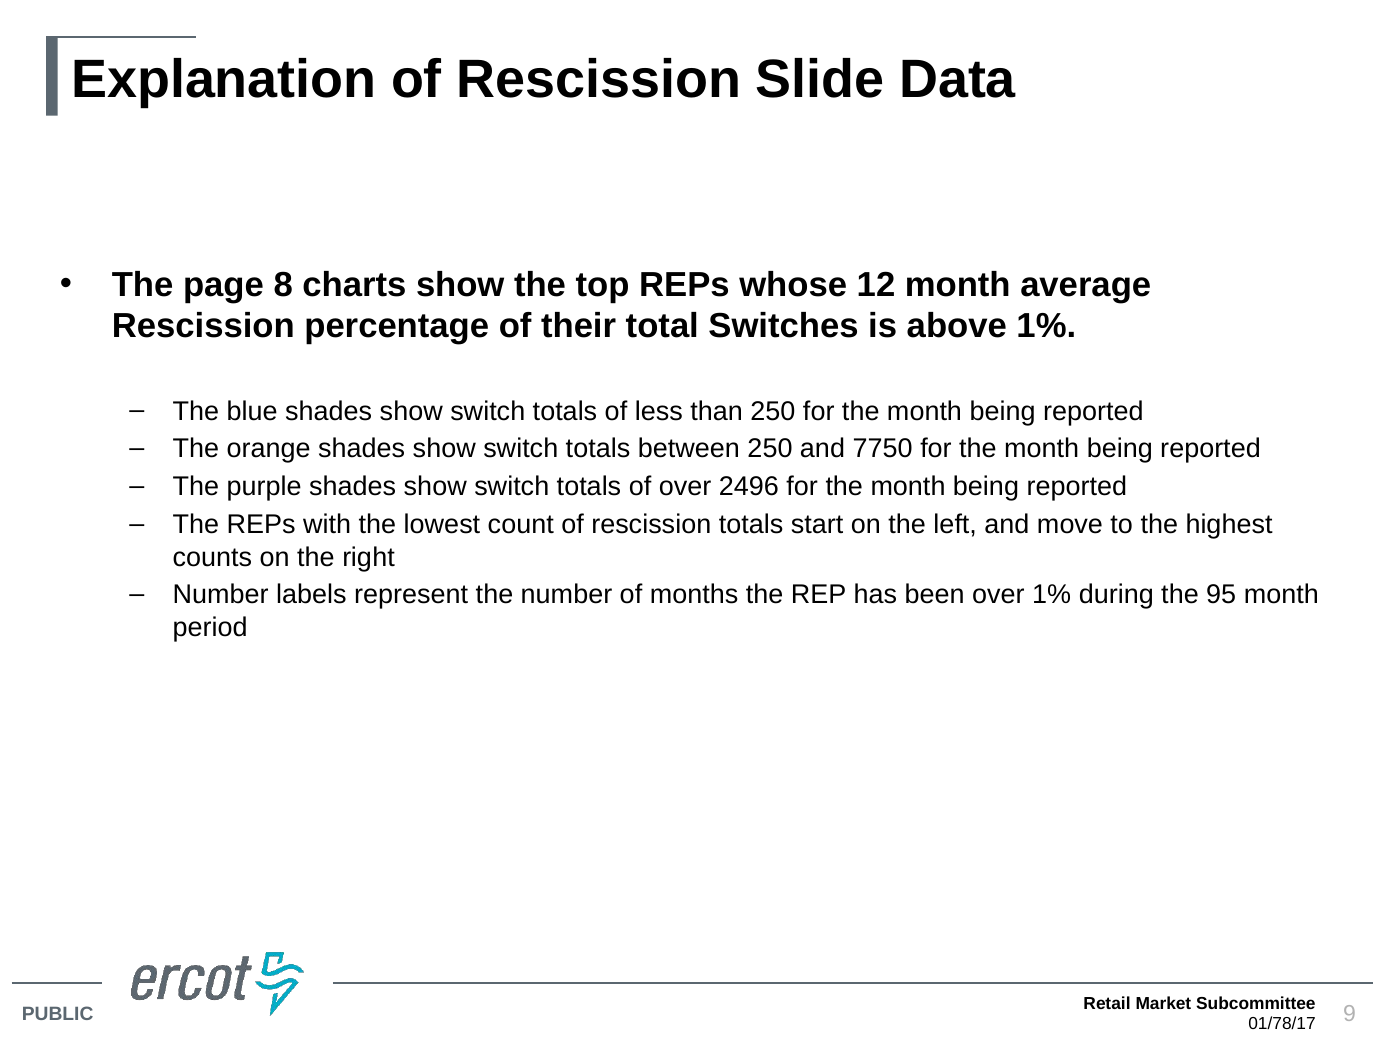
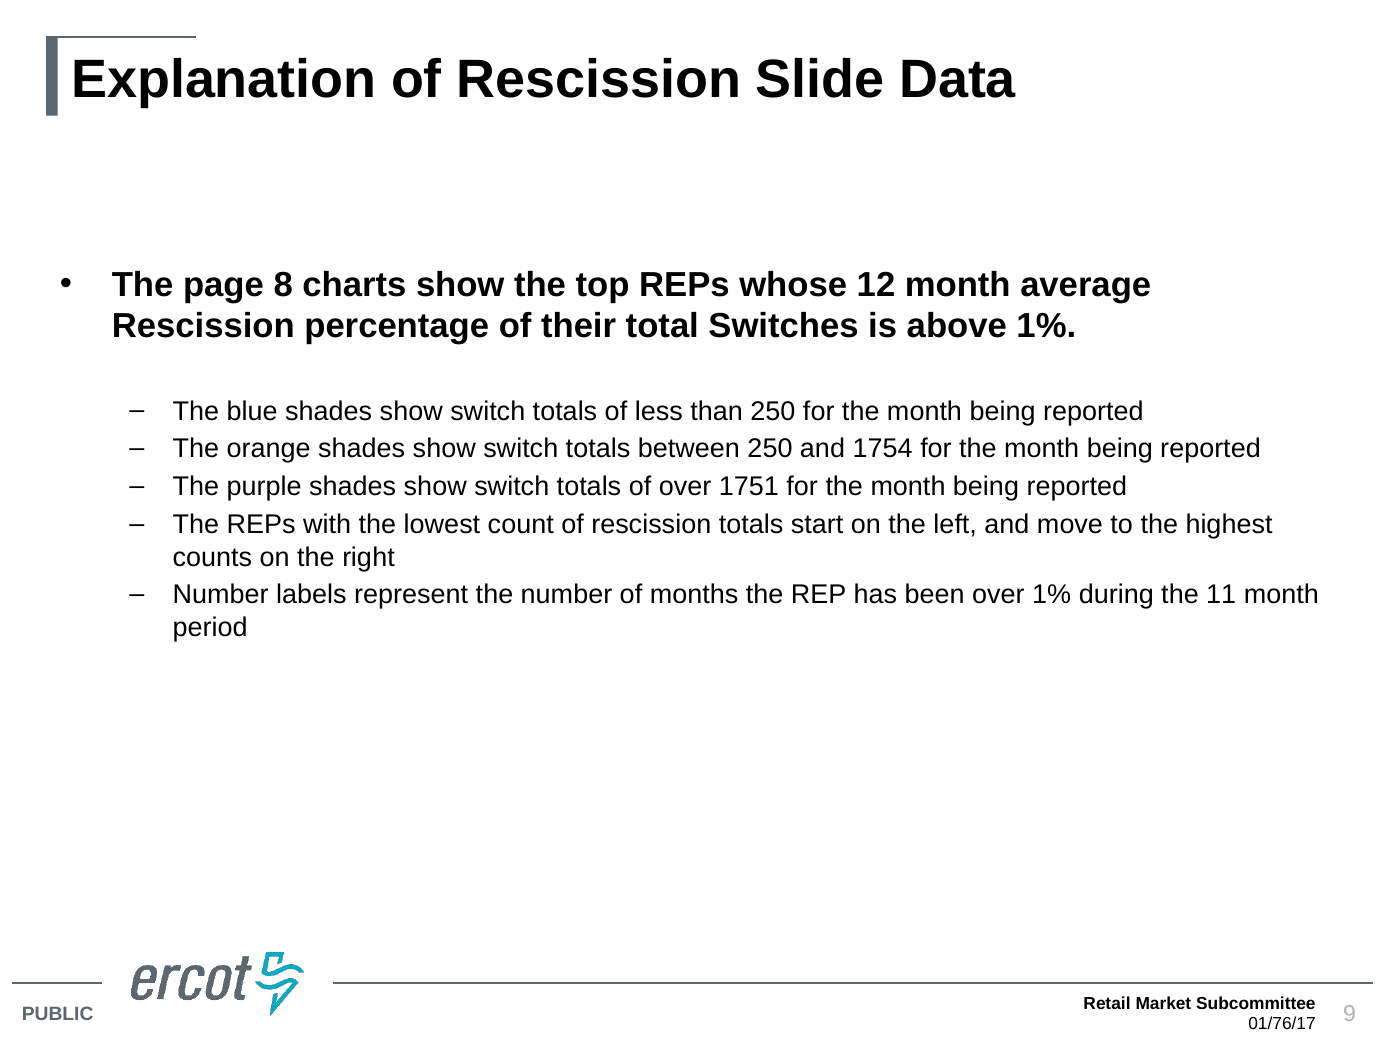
7750: 7750 -> 1754
2496: 2496 -> 1751
95: 95 -> 11
01/78/17: 01/78/17 -> 01/76/17
